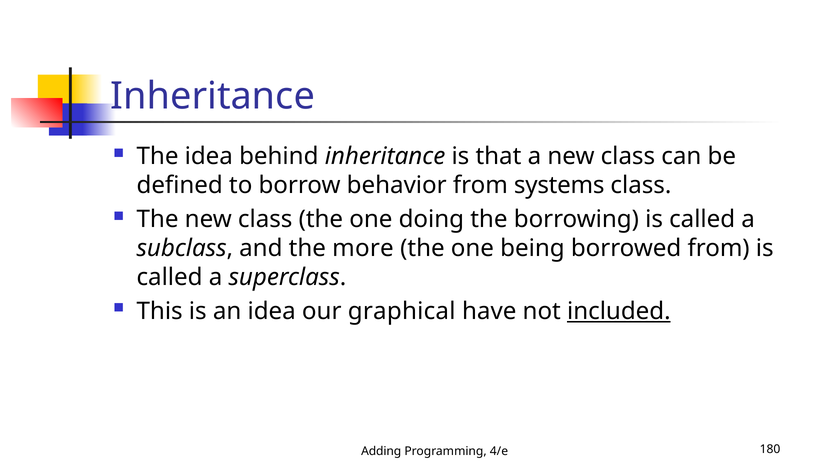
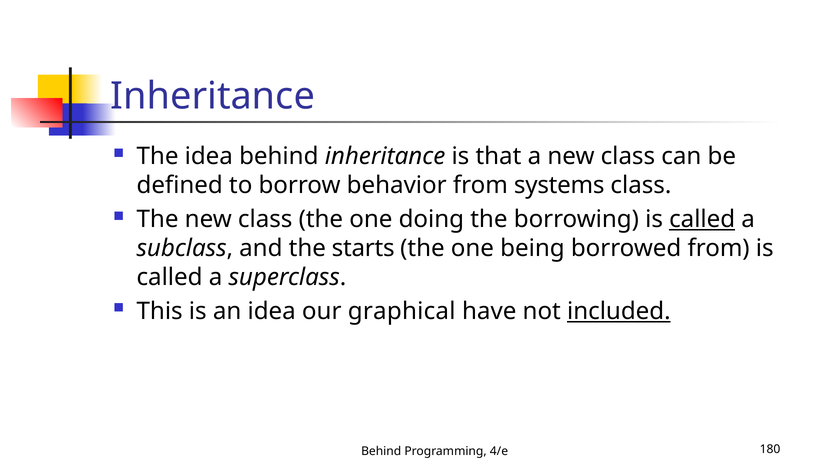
called at (702, 219) underline: none -> present
more: more -> starts
Adding at (381, 451): Adding -> Behind
